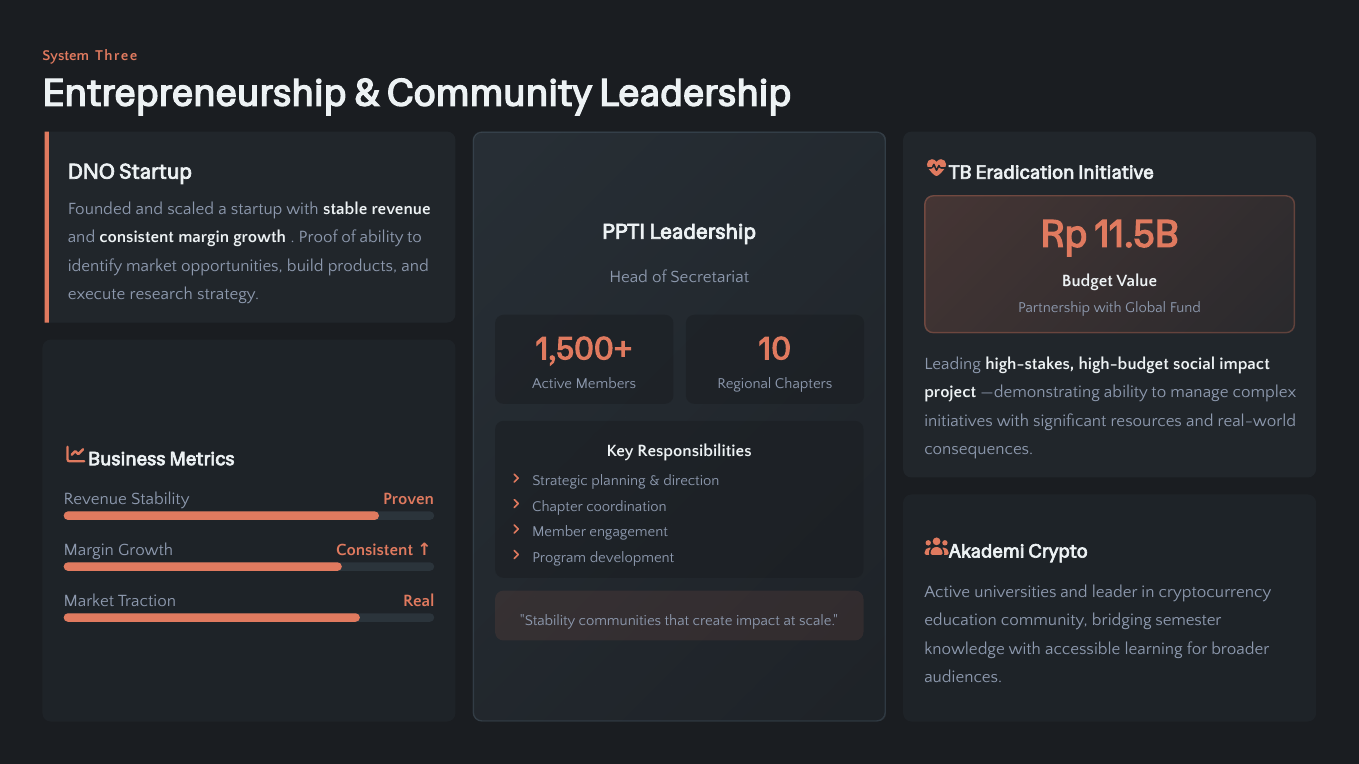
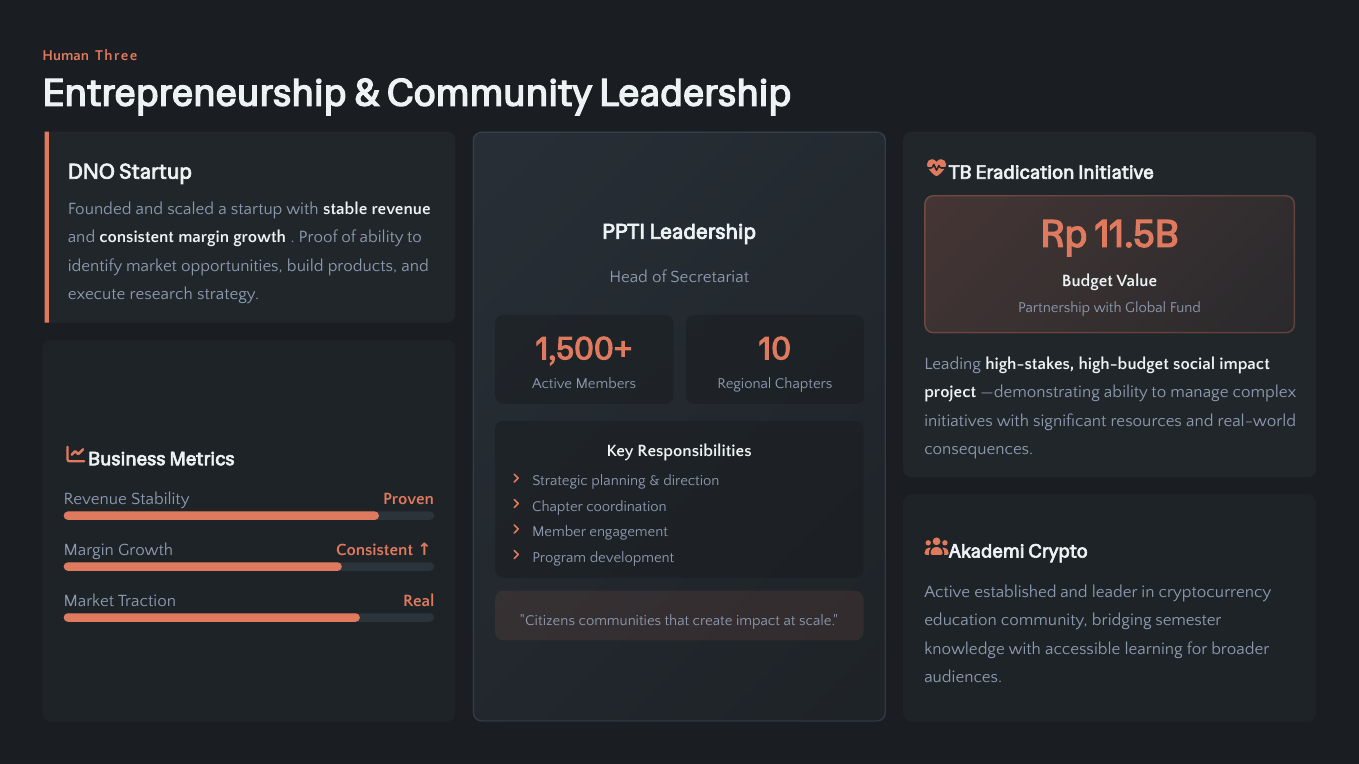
System: System -> Human
universities: universities -> established
Stability at (548, 621): Stability -> Citizens
